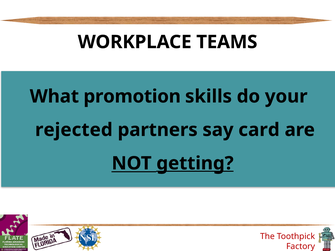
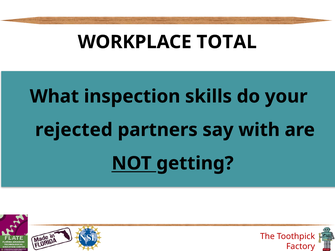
TEAMS: TEAMS -> TOTAL
promotion: promotion -> inspection
card: card -> with
getting underline: present -> none
